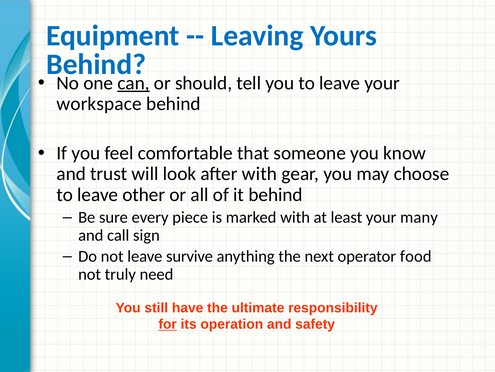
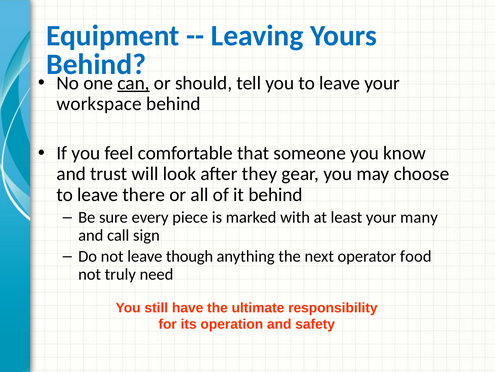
after with: with -> they
other: other -> there
survive: survive -> though
for underline: present -> none
